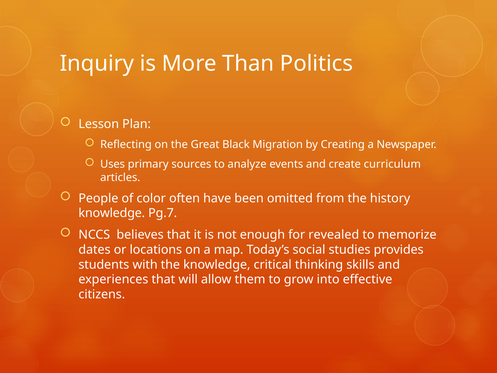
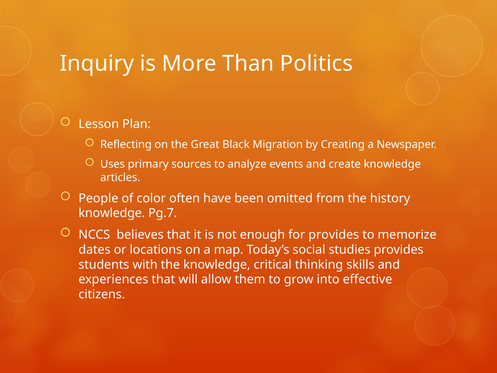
create curriculum: curriculum -> knowledge
for revealed: revealed -> provides
